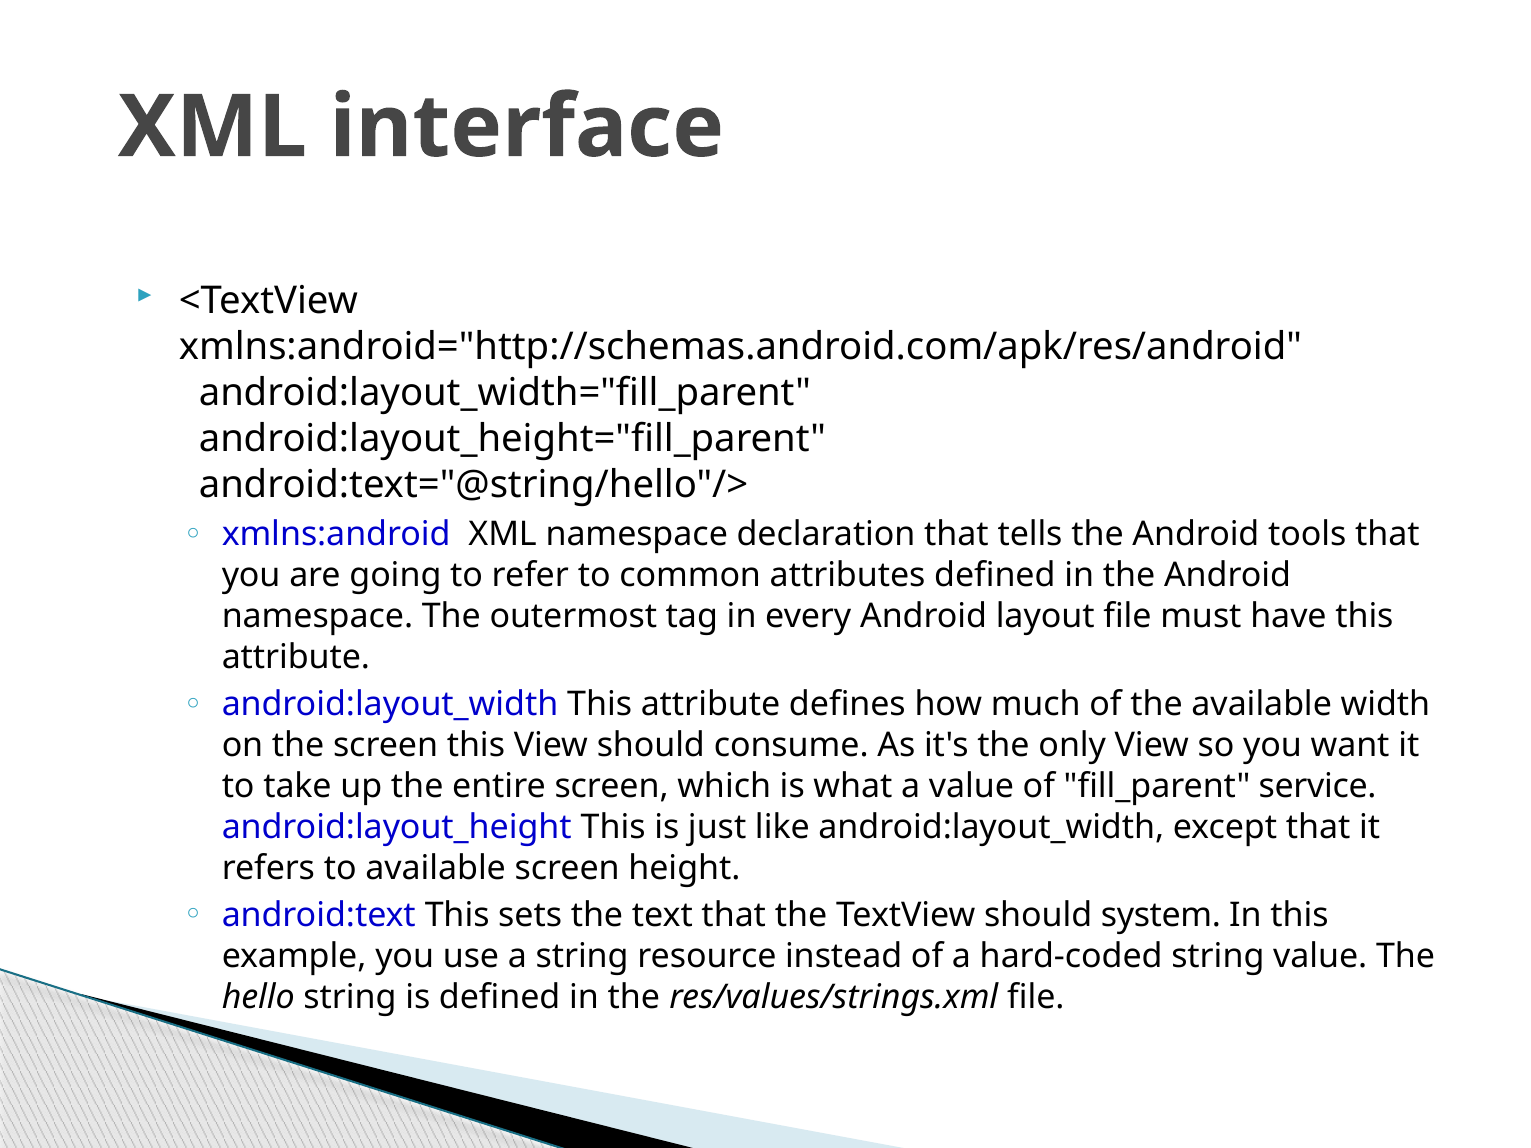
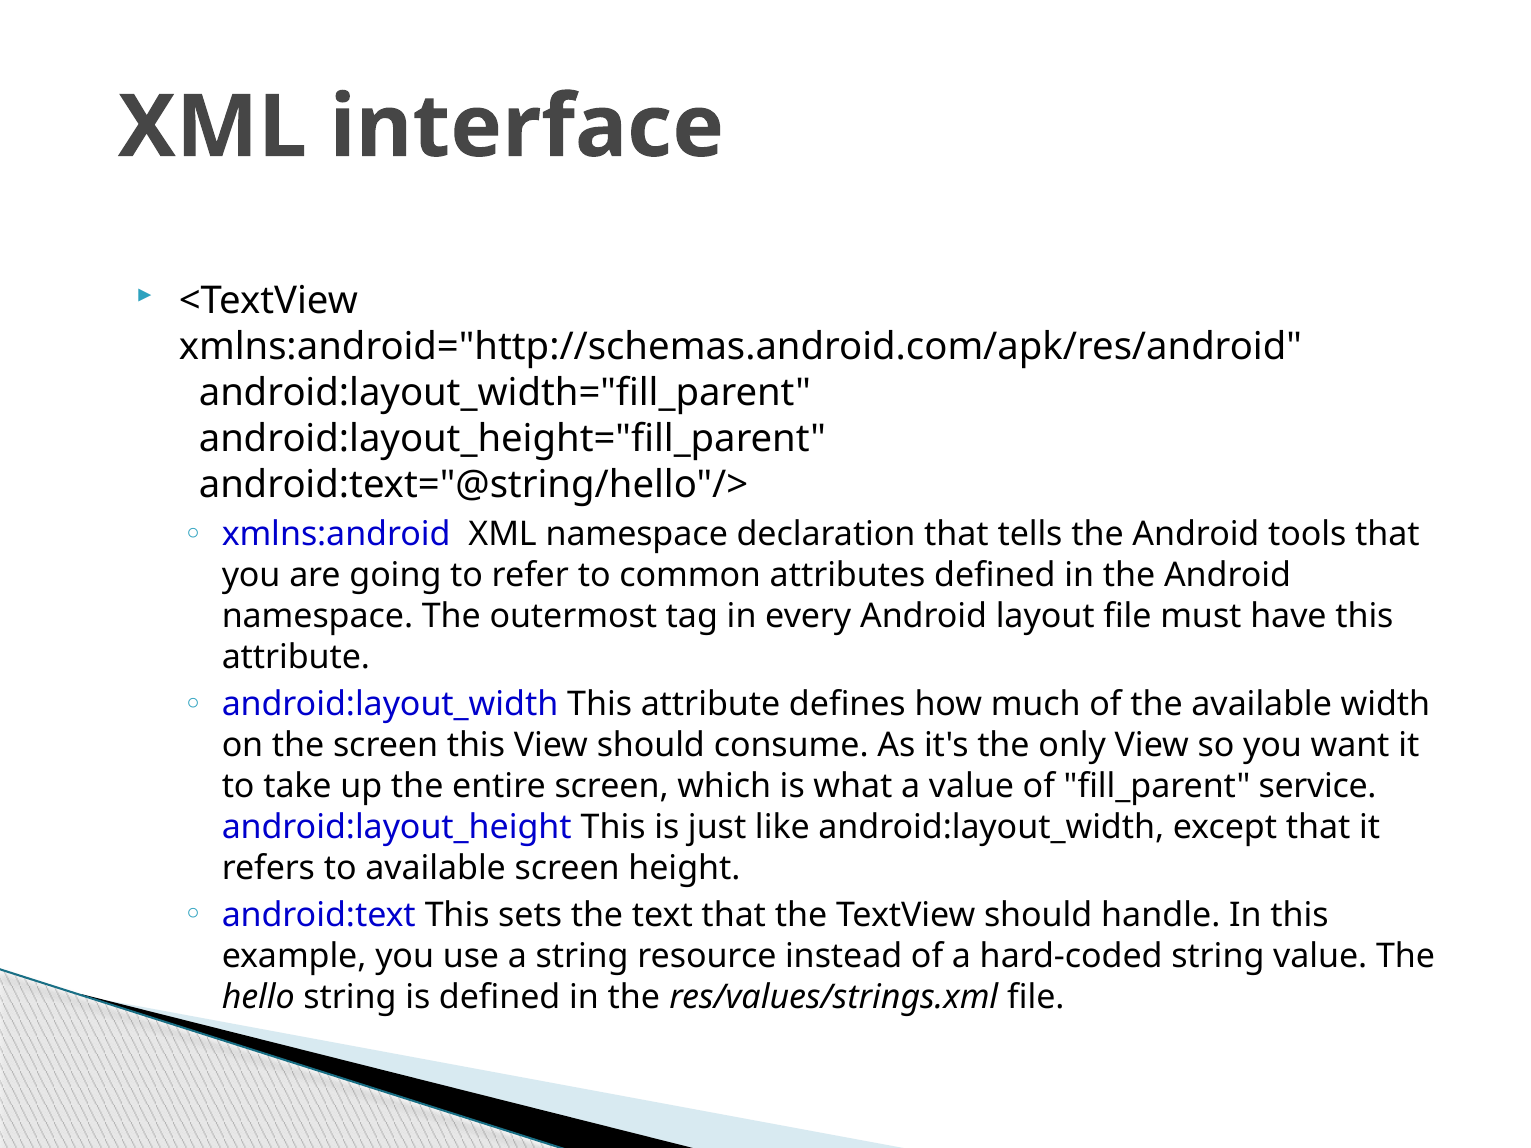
system: system -> handle
